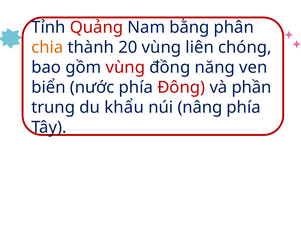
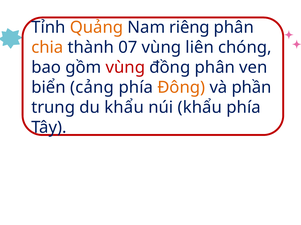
Quảng colour: red -> orange
bằng: bằng -> riêng
20: 20 -> 07
đồng năng: năng -> phân
nước: nước -> cảng
Đông colour: red -> orange
núi nâng: nâng -> khẩu
